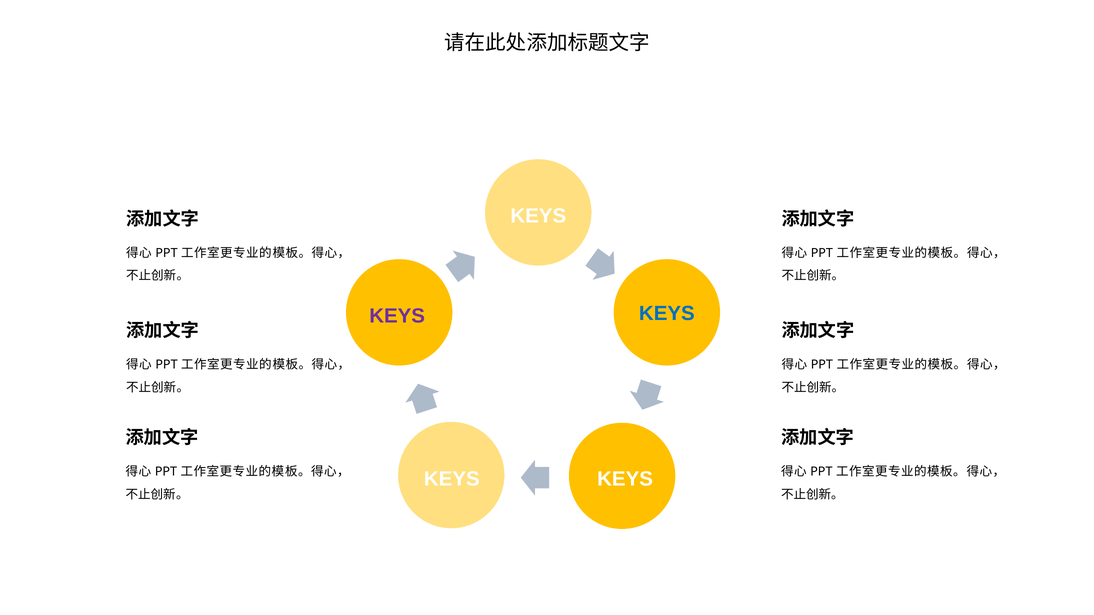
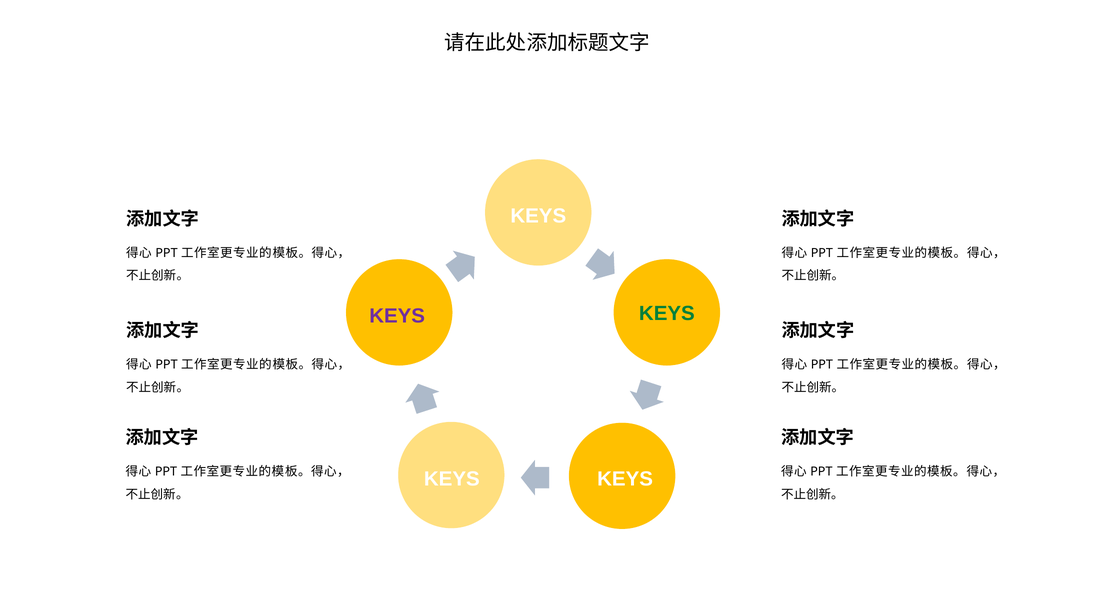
KEYS at (667, 314) colour: blue -> green
